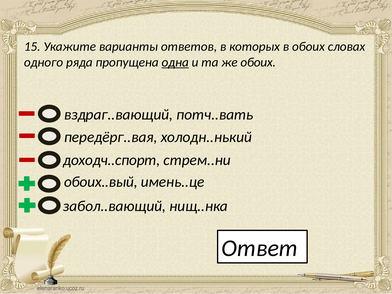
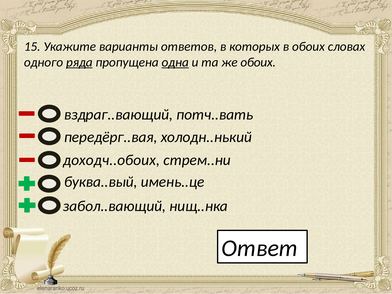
ряда underline: none -> present
доходч..спорт: доходч..спорт -> доходч..обоих
обоих..вый: обоих..вый -> буква..вый
